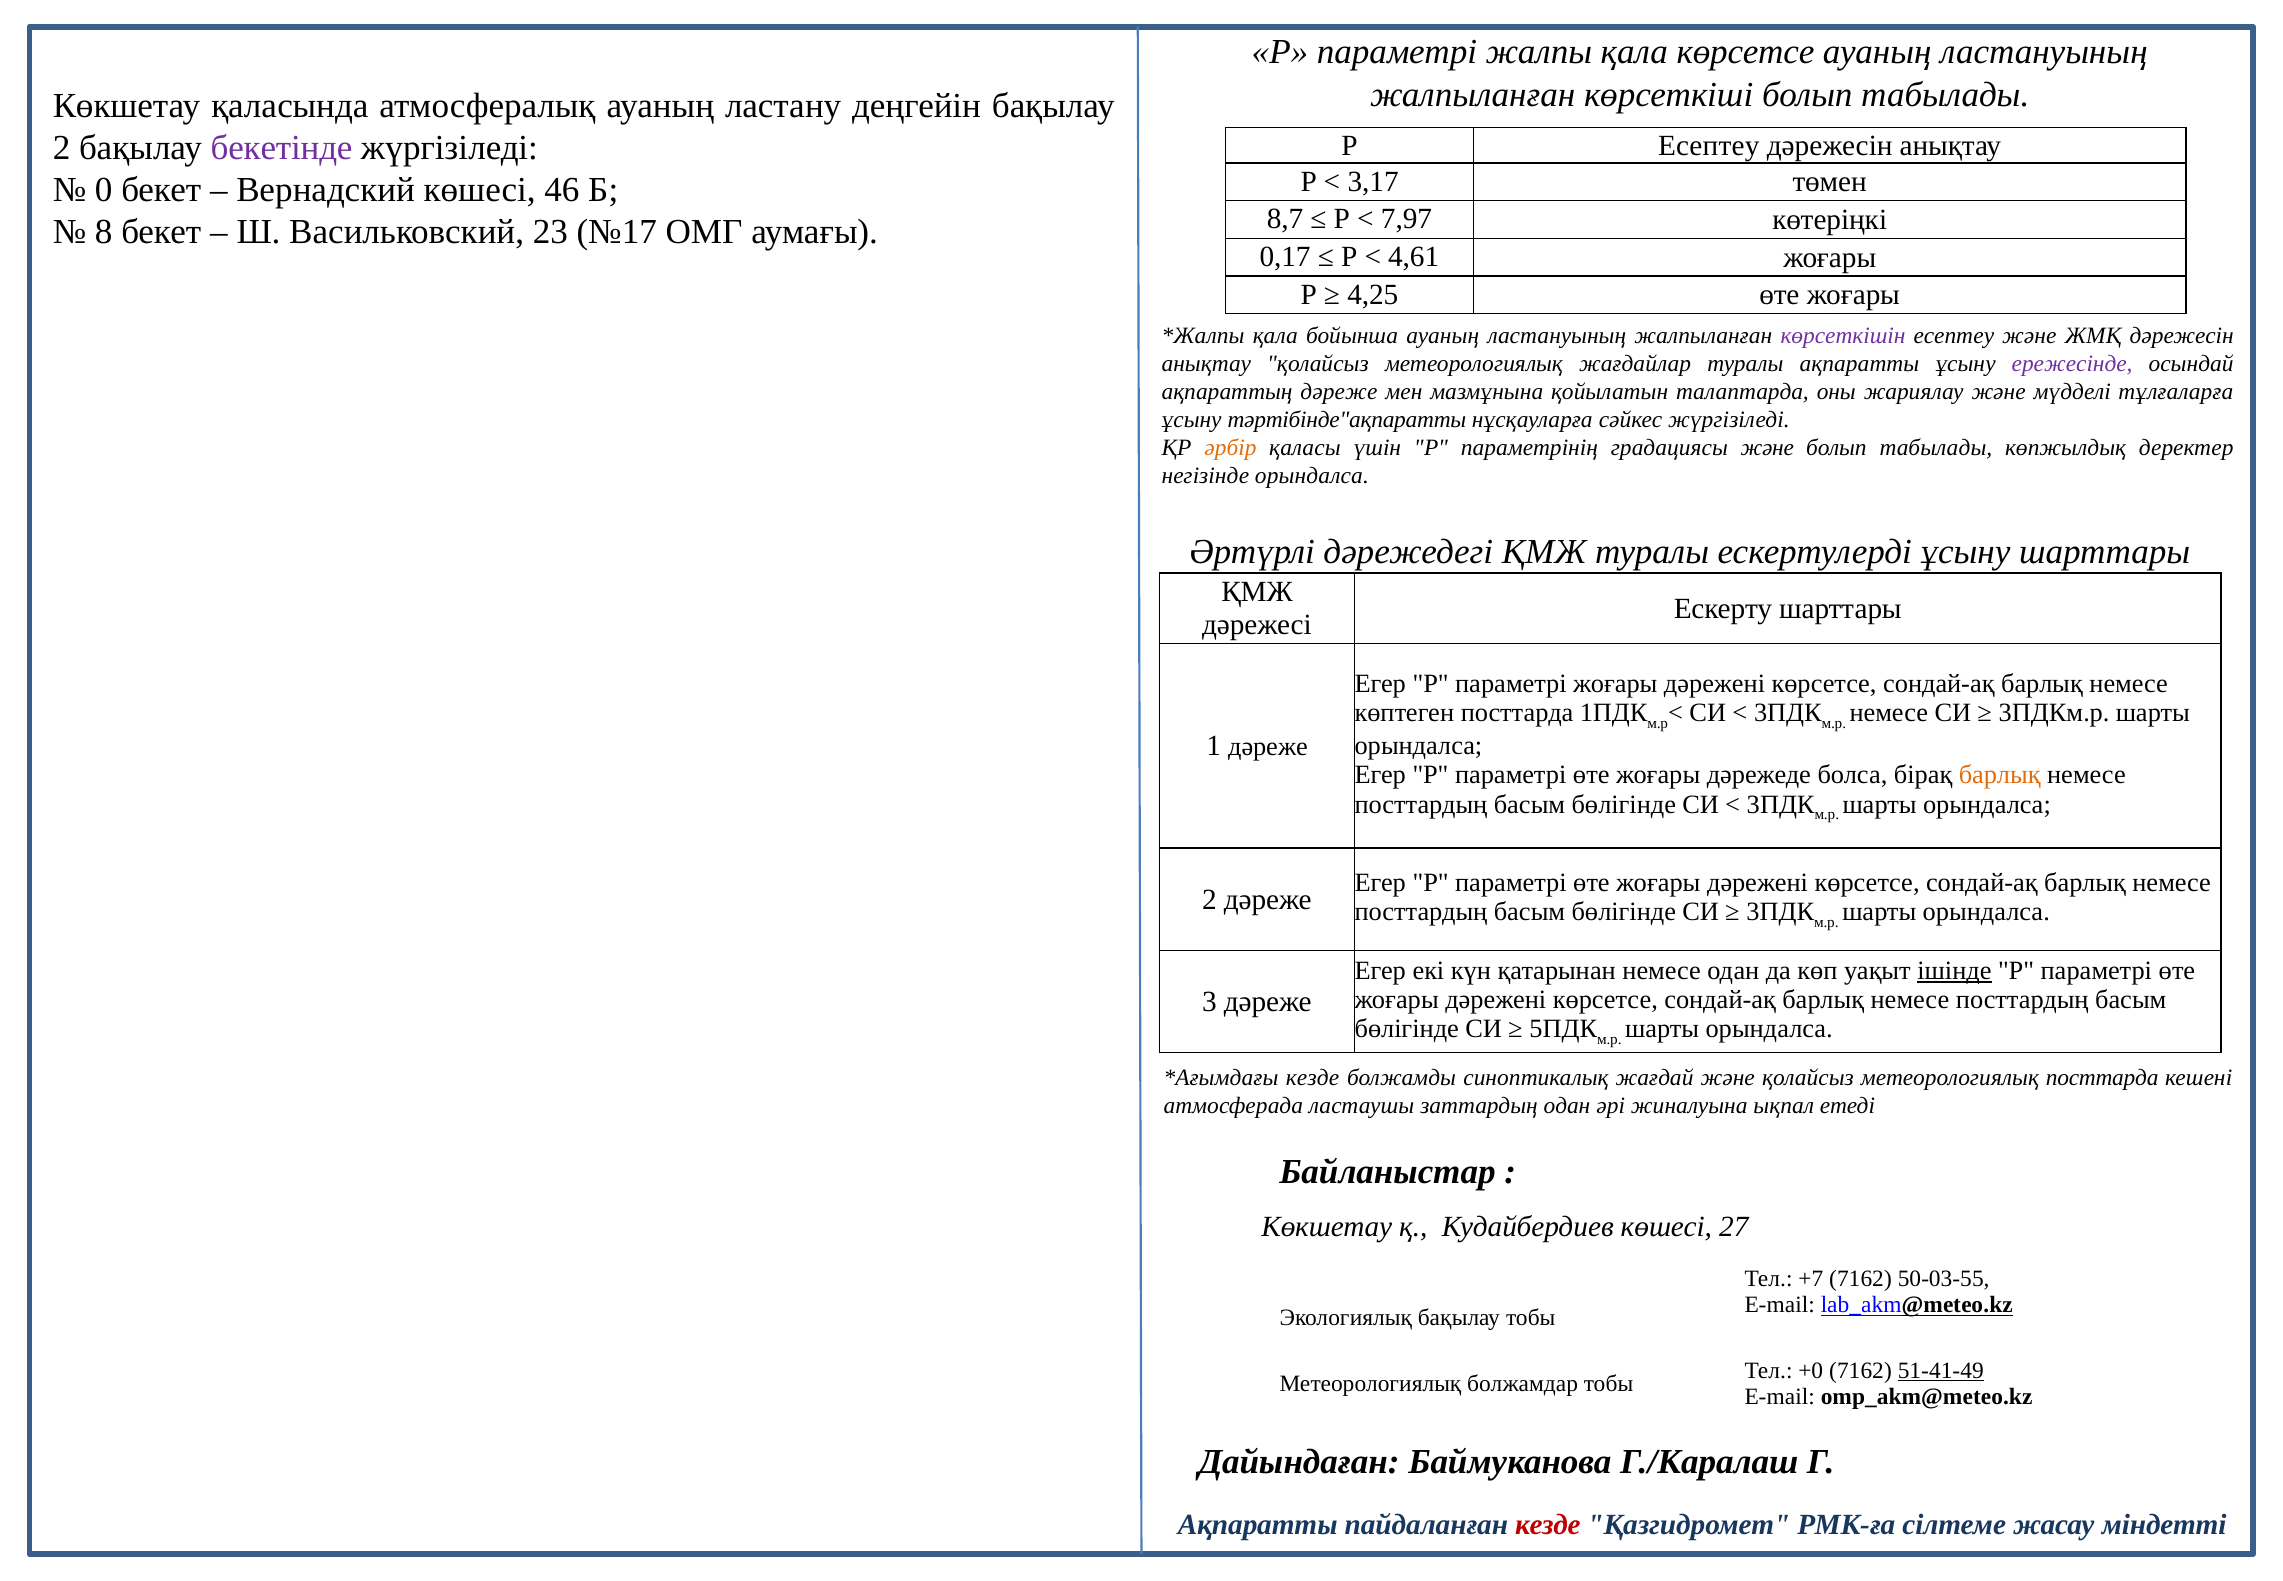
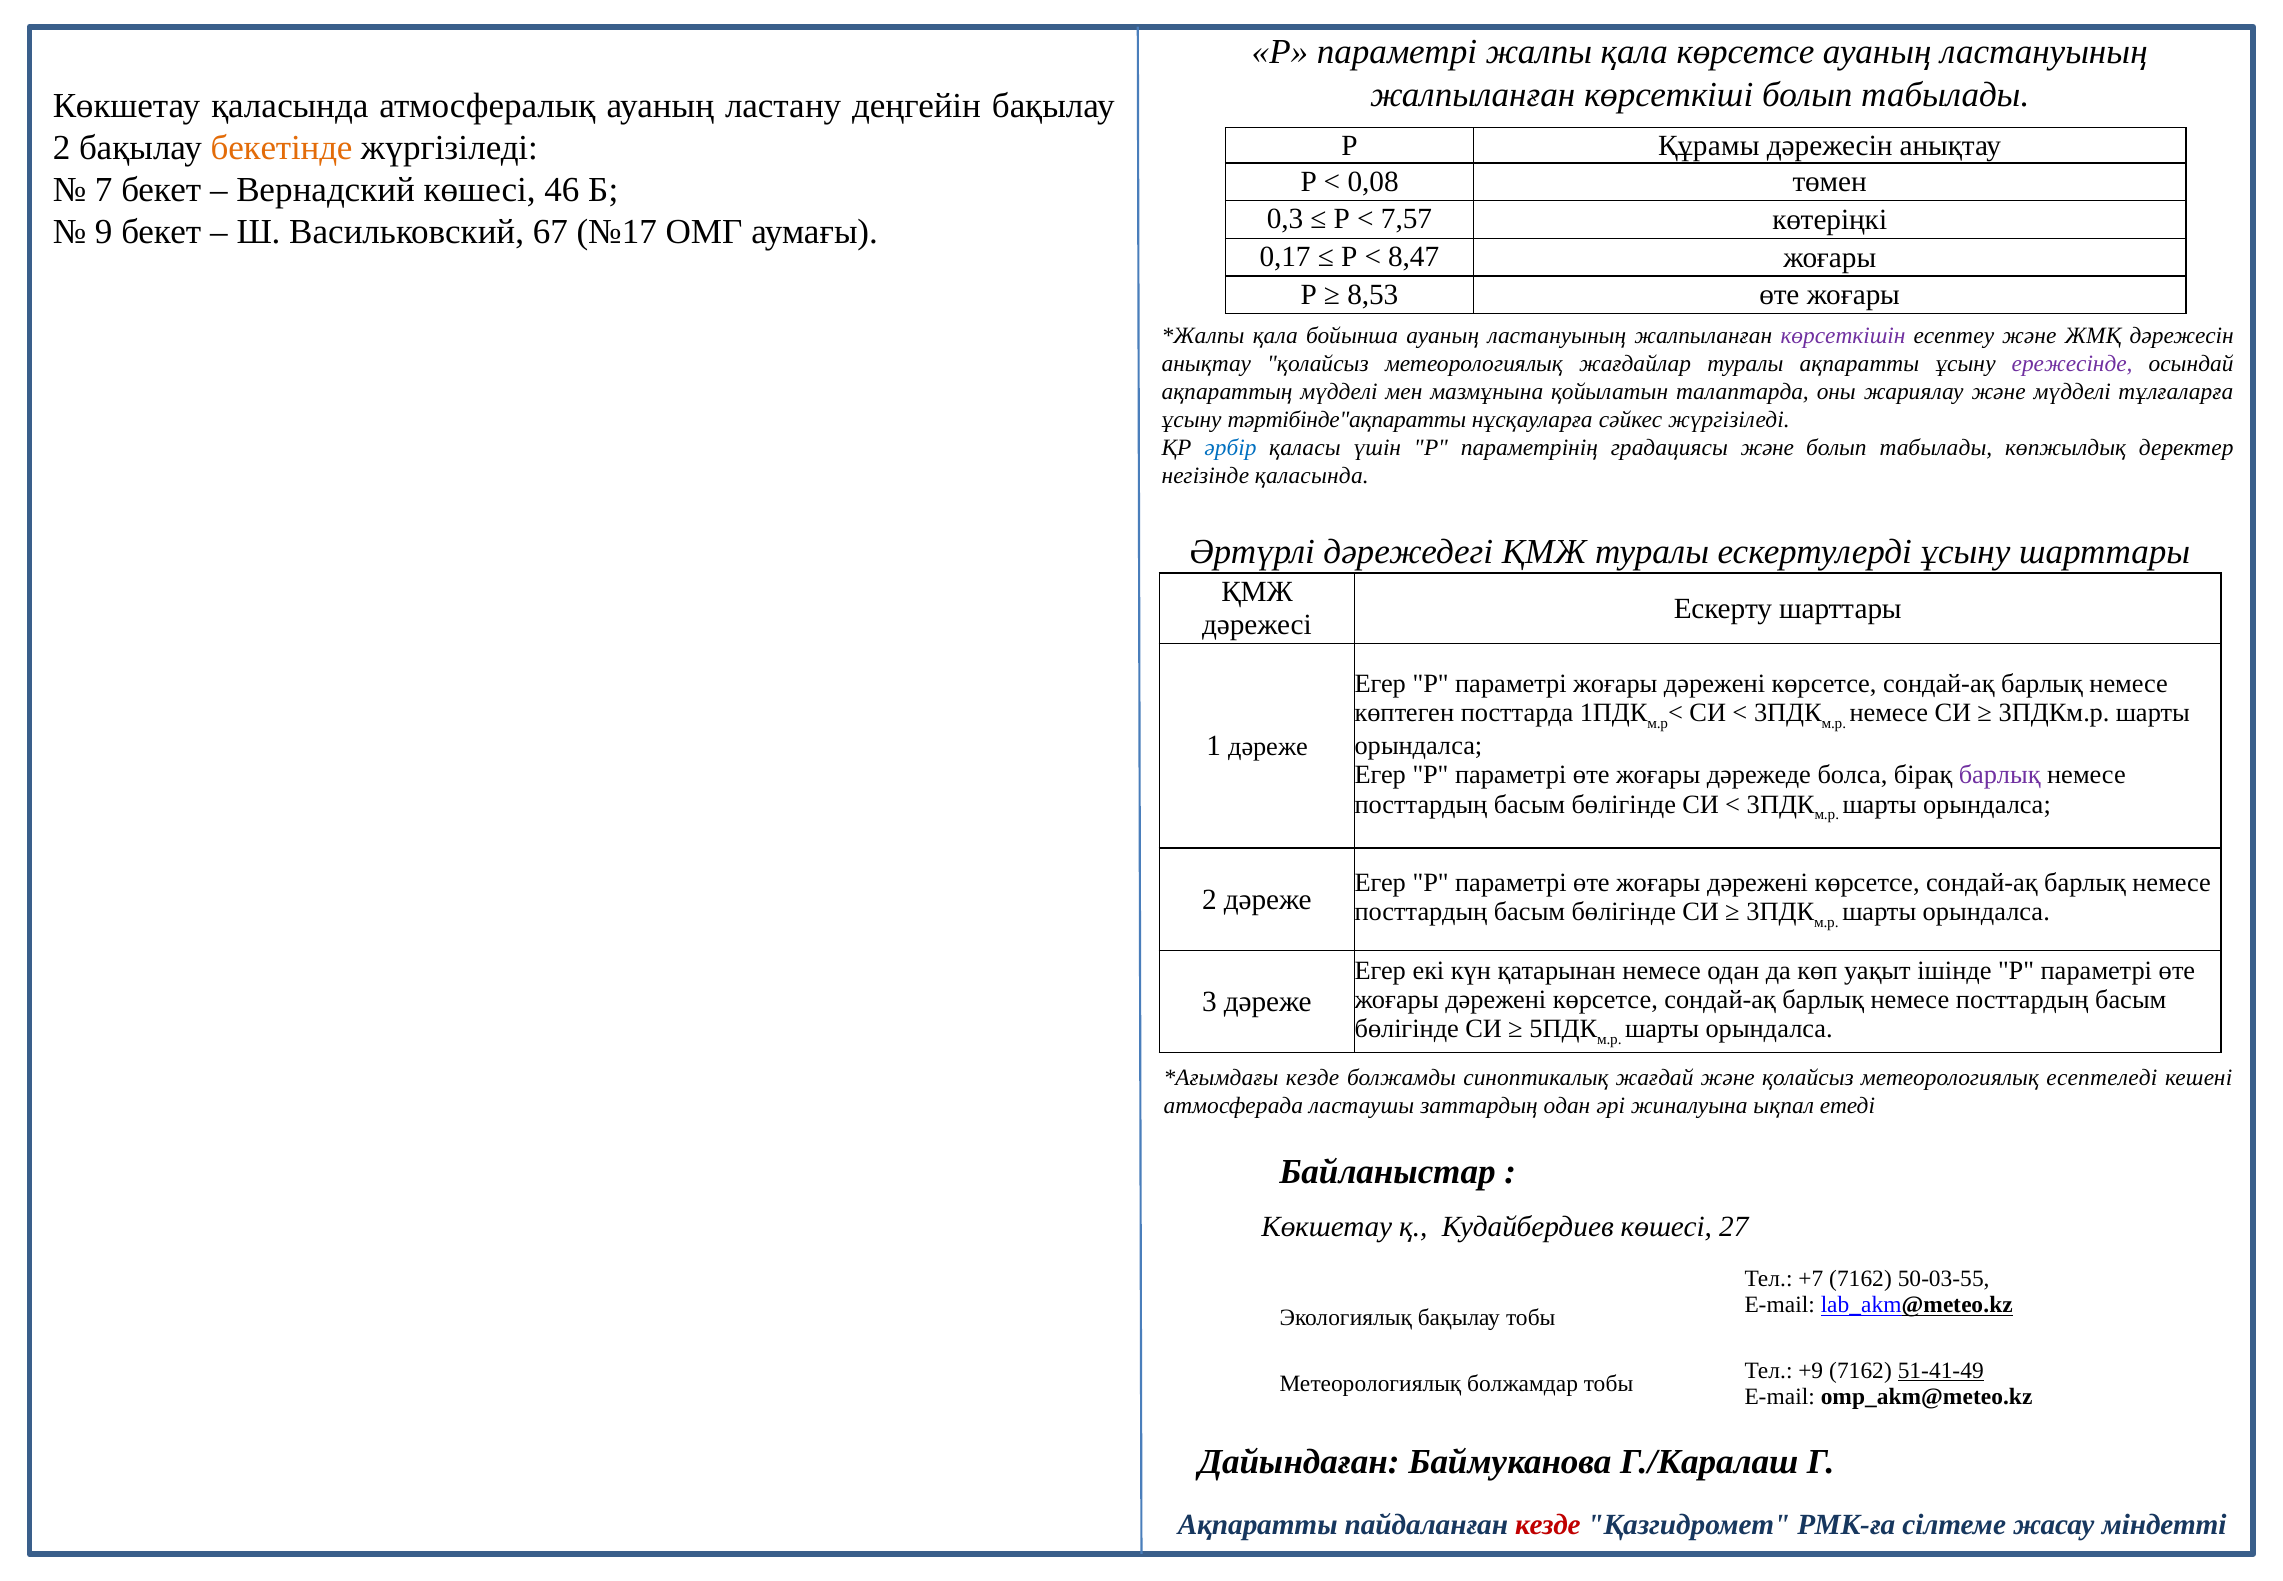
бекетінде colour: purple -> orange
Р Есептеу: Есептеу -> Құрамы
3,17: 3,17 -> 0,08
0: 0 -> 7
8,7: 8,7 -> 0,3
7,97: 7,97 -> 7,57
8: 8 -> 9
23: 23 -> 67
4,61: 4,61 -> 8,47
4,25: 4,25 -> 8,53
ақпараттың дәреже: дәреже -> мүдделі
әрбір colour: orange -> blue
негізінде орындалса: орындалса -> қаласында
барлық at (2000, 775) colour: orange -> purple
ішінде underline: present -> none
метеорологиялық посттарда: посттарда -> есептеледі
+0: +0 -> +9
